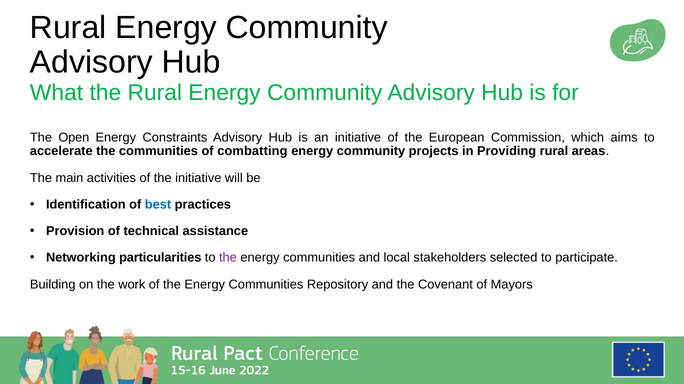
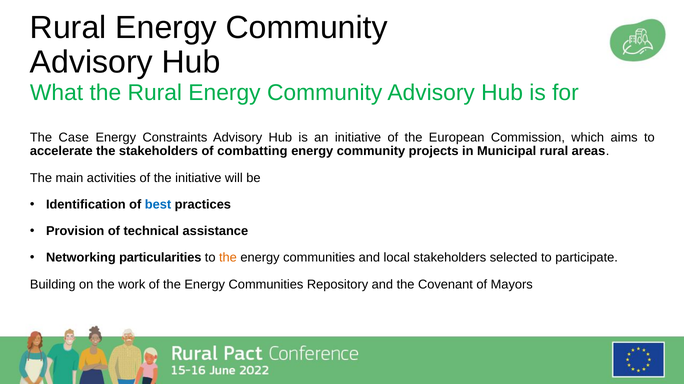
Open: Open -> Case
the communities: communities -> stakeholders
Providing: Providing -> Municipal
the at (228, 258) colour: purple -> orange
